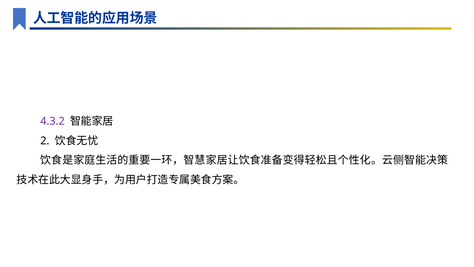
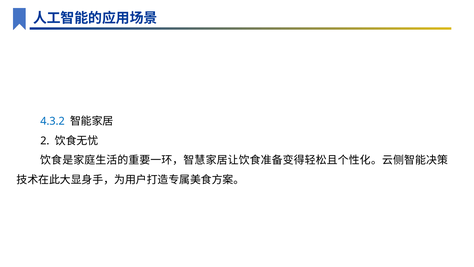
4.3.2 colour: purple -> blue
